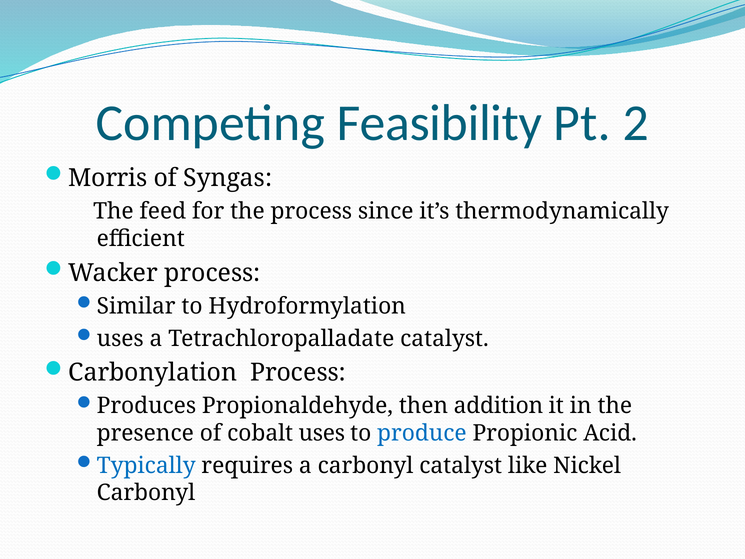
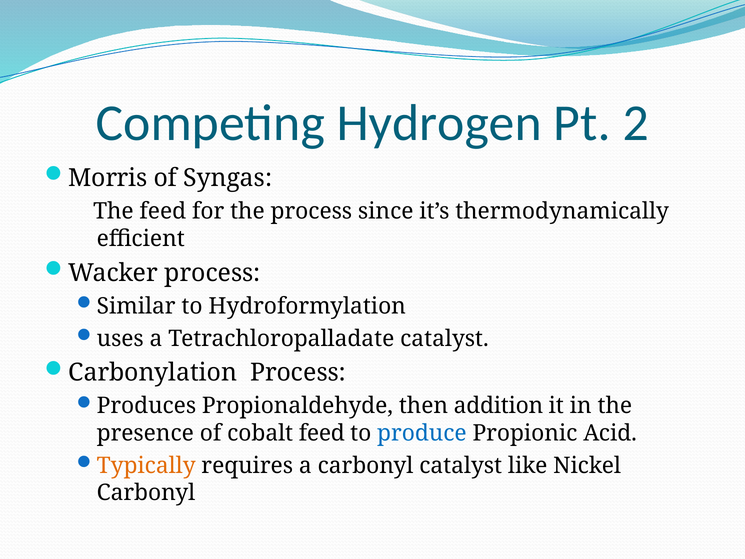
Feasibility: Feasibility -> Hydrogen
cobalt uses: uses -> feed
Typically colour: blue -> orange
